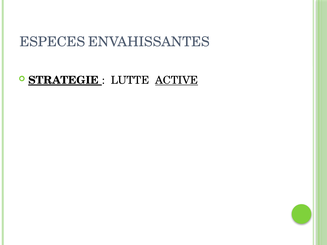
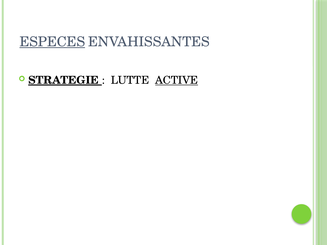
ESPECES underline: none -> present
